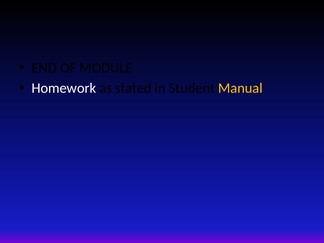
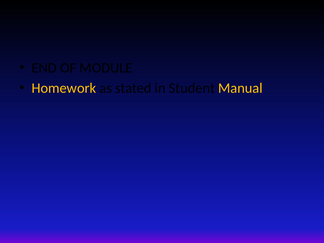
Homework colour: white -> yellow
